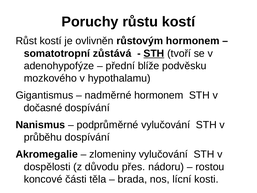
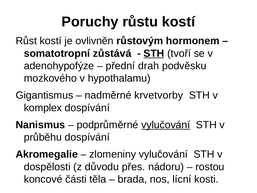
blíže: blíže -> drah
nadměrné hormonem: hormonem -> krvetvorby
dočasné: dočasné -> komplex
vylučování at (166, 125) underline: none -> present
